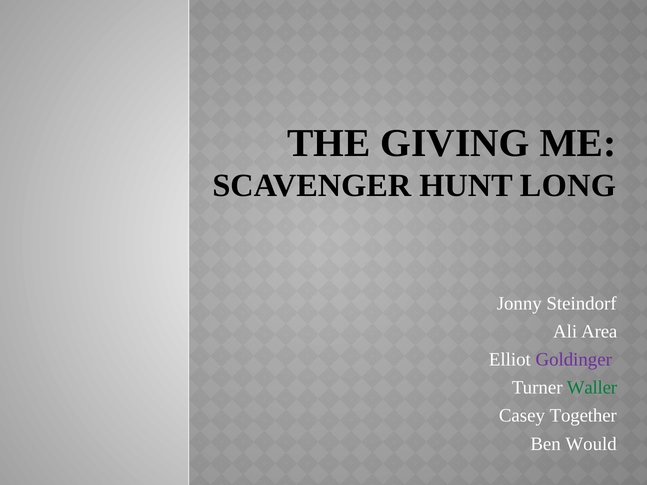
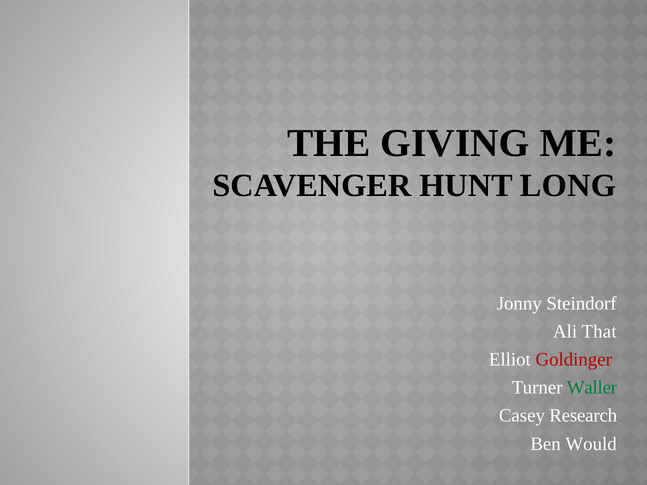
Area: Area -> That
Goldinger colour: purple -> red
Together: Together -> Research
